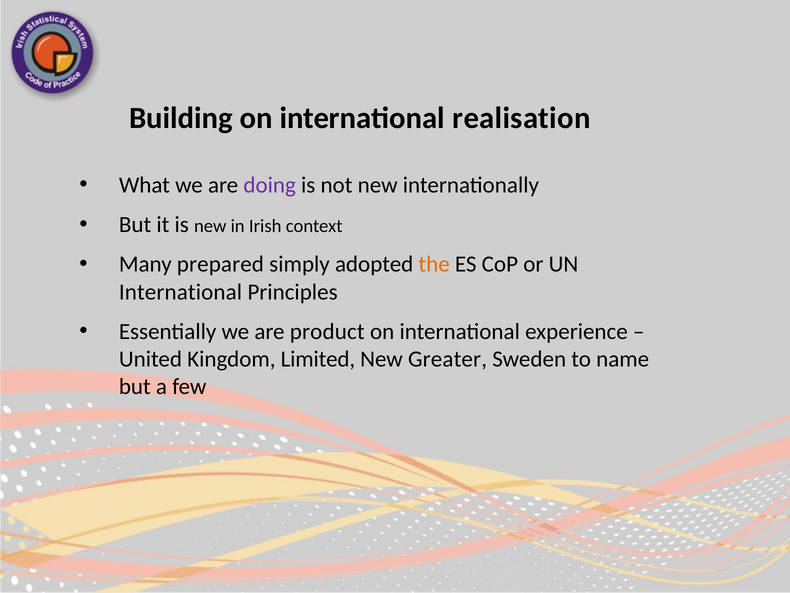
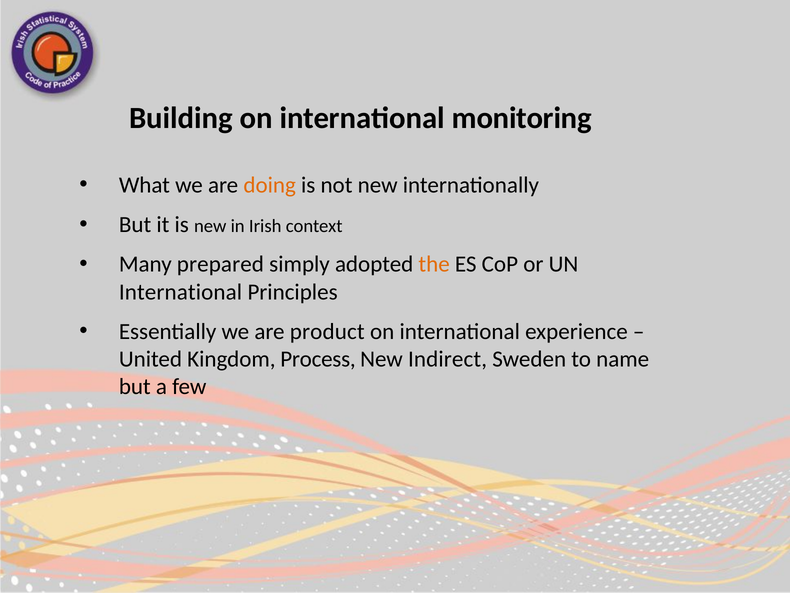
realisation: realisation -> monitoring
doing colour: purple -> orange
Limited: Limited -> Process
Greater: Greater -> Indirect
